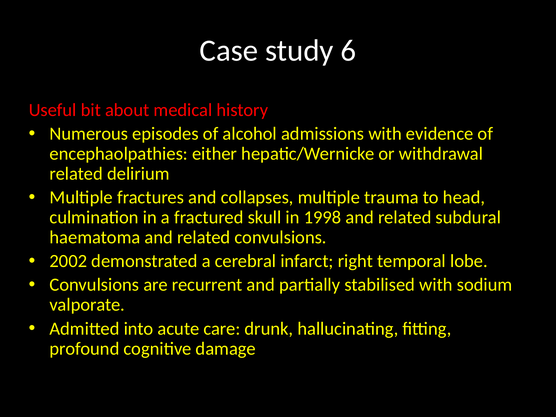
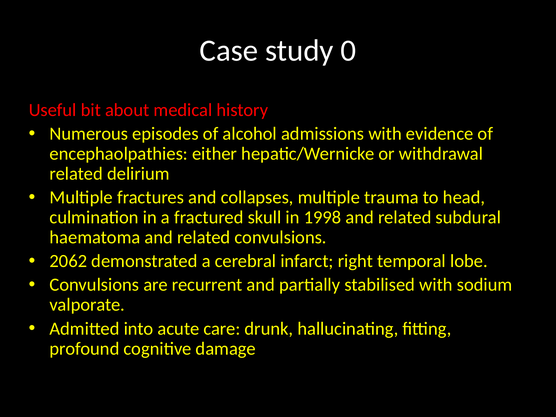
6: 6 -> 0
2002: 2002 -> 2062
